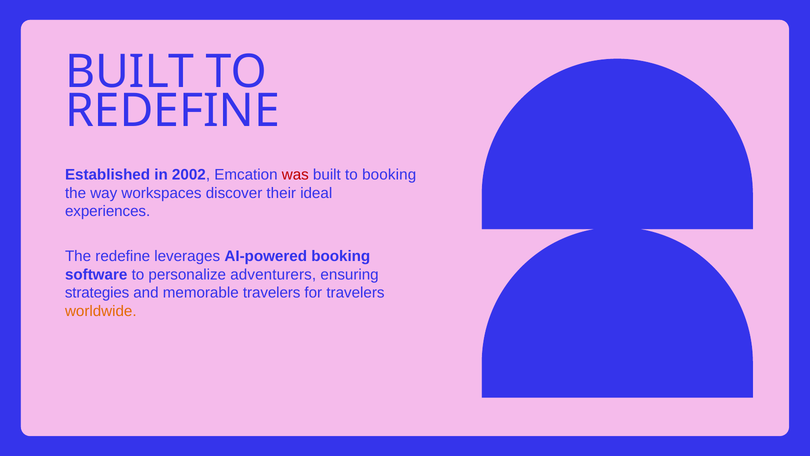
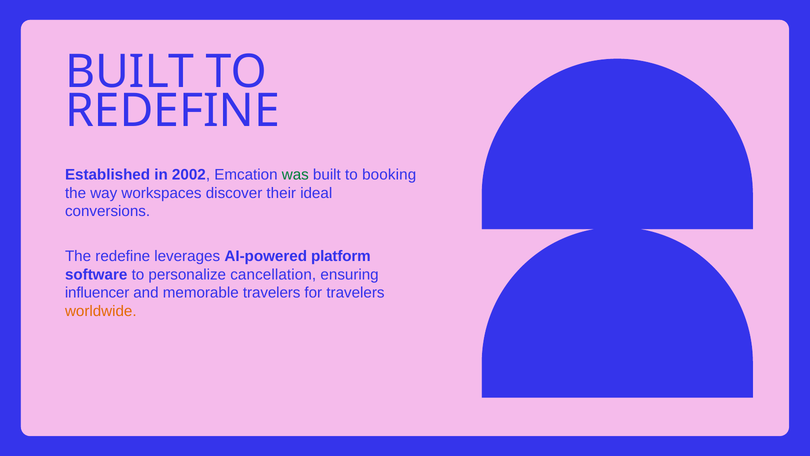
was colour: red -> green
experiences: experiences -> conversions
AI-powered booking: booking -> platform
adventurers: adventurers -> cancellation
strategies: strategies -> influencer
